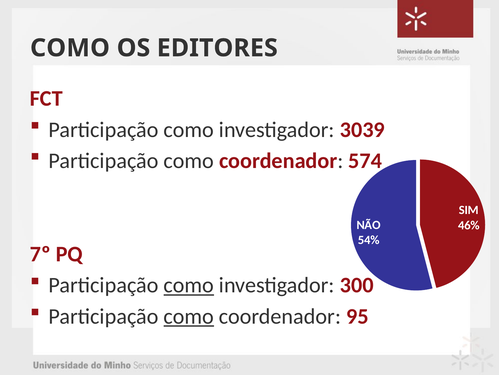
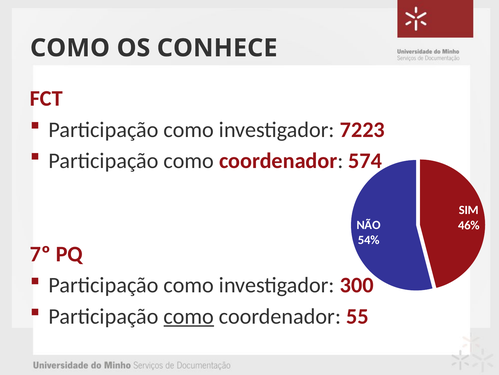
EDITORES: EDITORES -> CONHECE
3039: 3039 -> 7223
como at (189, 285) underline: present -> none
95: 95 -> 55
